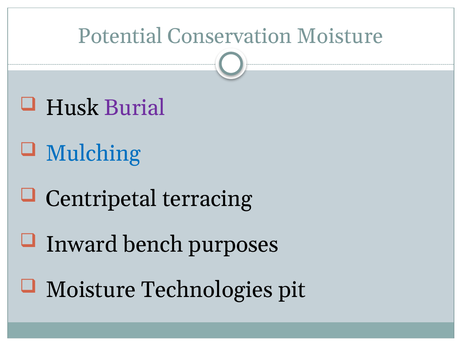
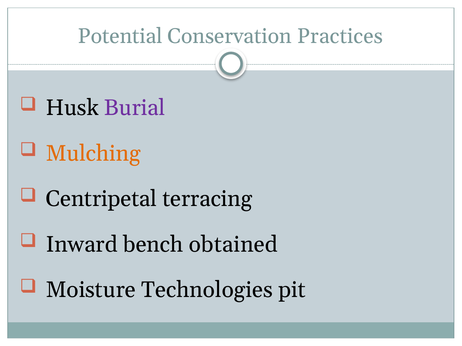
Conservation Moisture: Moisture -> Practices
Mulching colour: blue -> orange
purposes: purposes -> obtained
